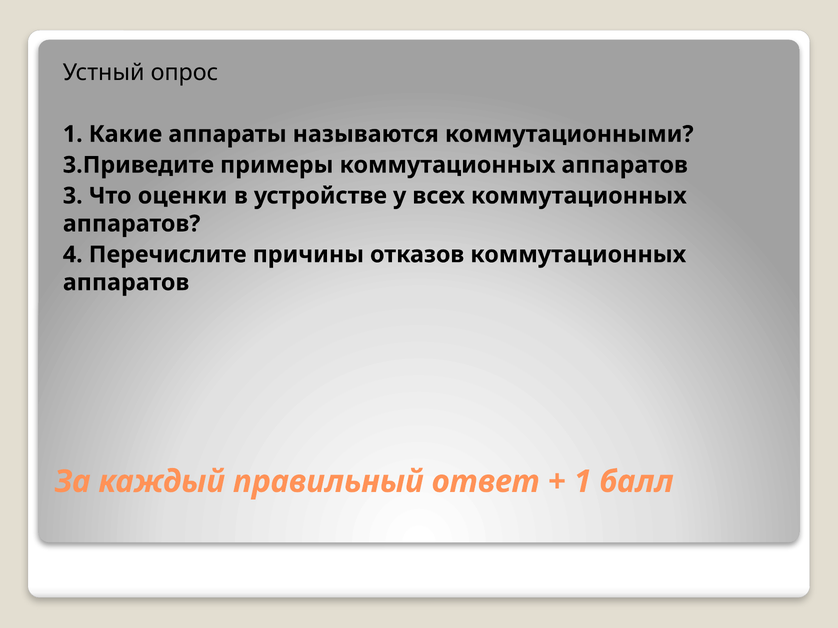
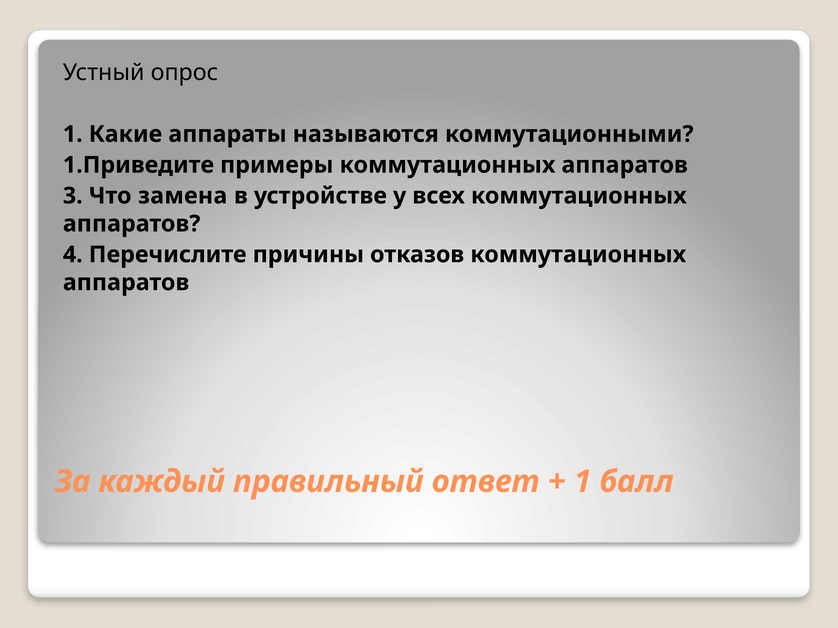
3.Приведите: 3.Приведите -> 1.Приведите
оценки: оценки -> замена
